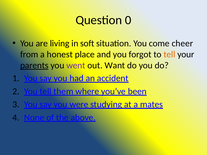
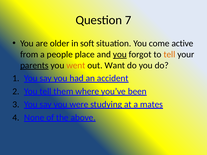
0: 0 -> 7
living: living -> older
cheer: cheer -> active
honest: honest -> people
you at (120, 54) underline: none -> present
went colour: purple -> orange
